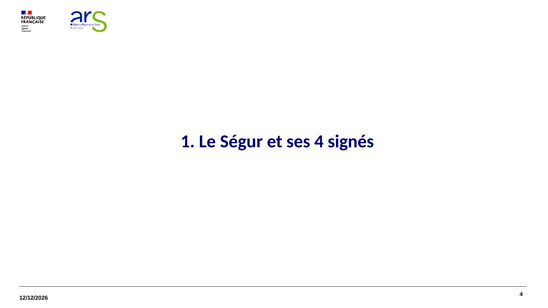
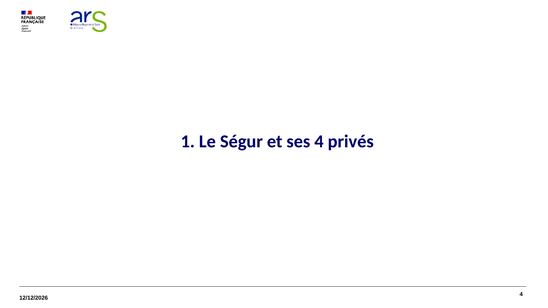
signés: signés -> privés
